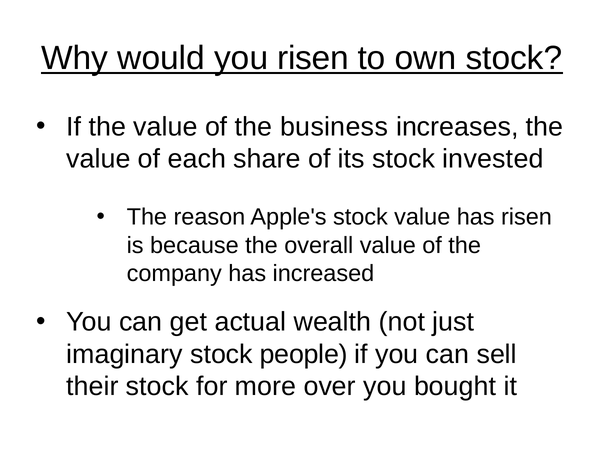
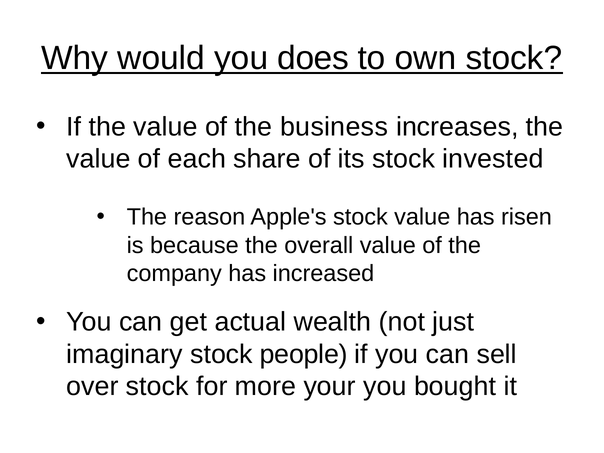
you risen: risen -> does
their: their -> over
over: over -> your
